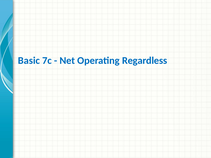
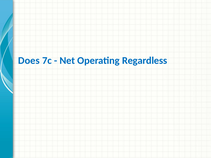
Basic: Basic -> Does
